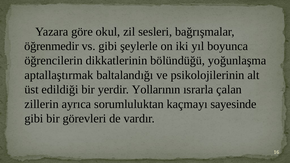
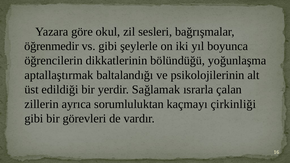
Yollarının: Yollarının -> Sağlamak
sayesinde: sayesinde -> çirkinliği
